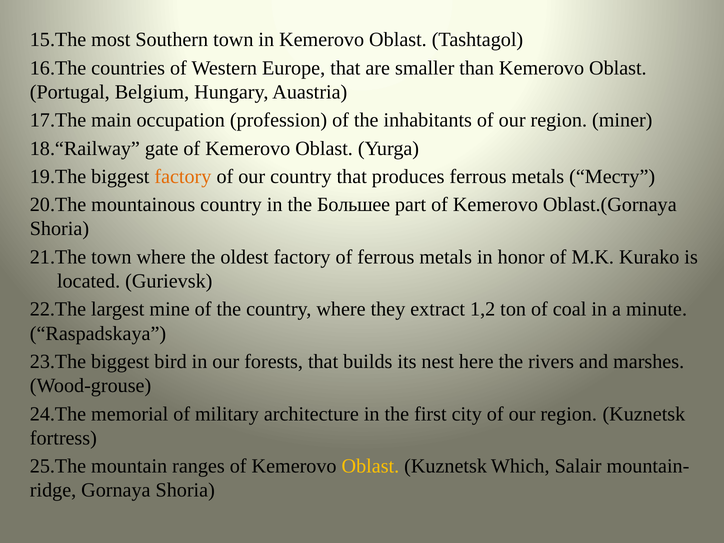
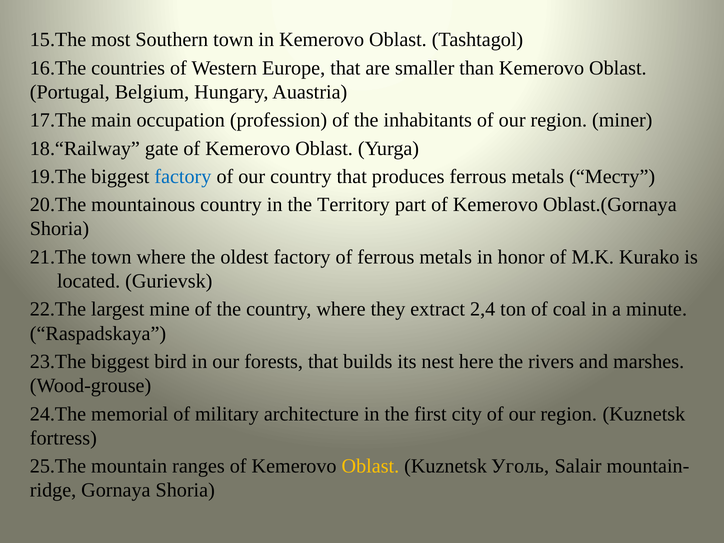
factory at (183, 177) colour: orange -> blue
Большее: Большее -> Territory
1,2: 1,2 -> 2,4
Which: Which -> Уголь
